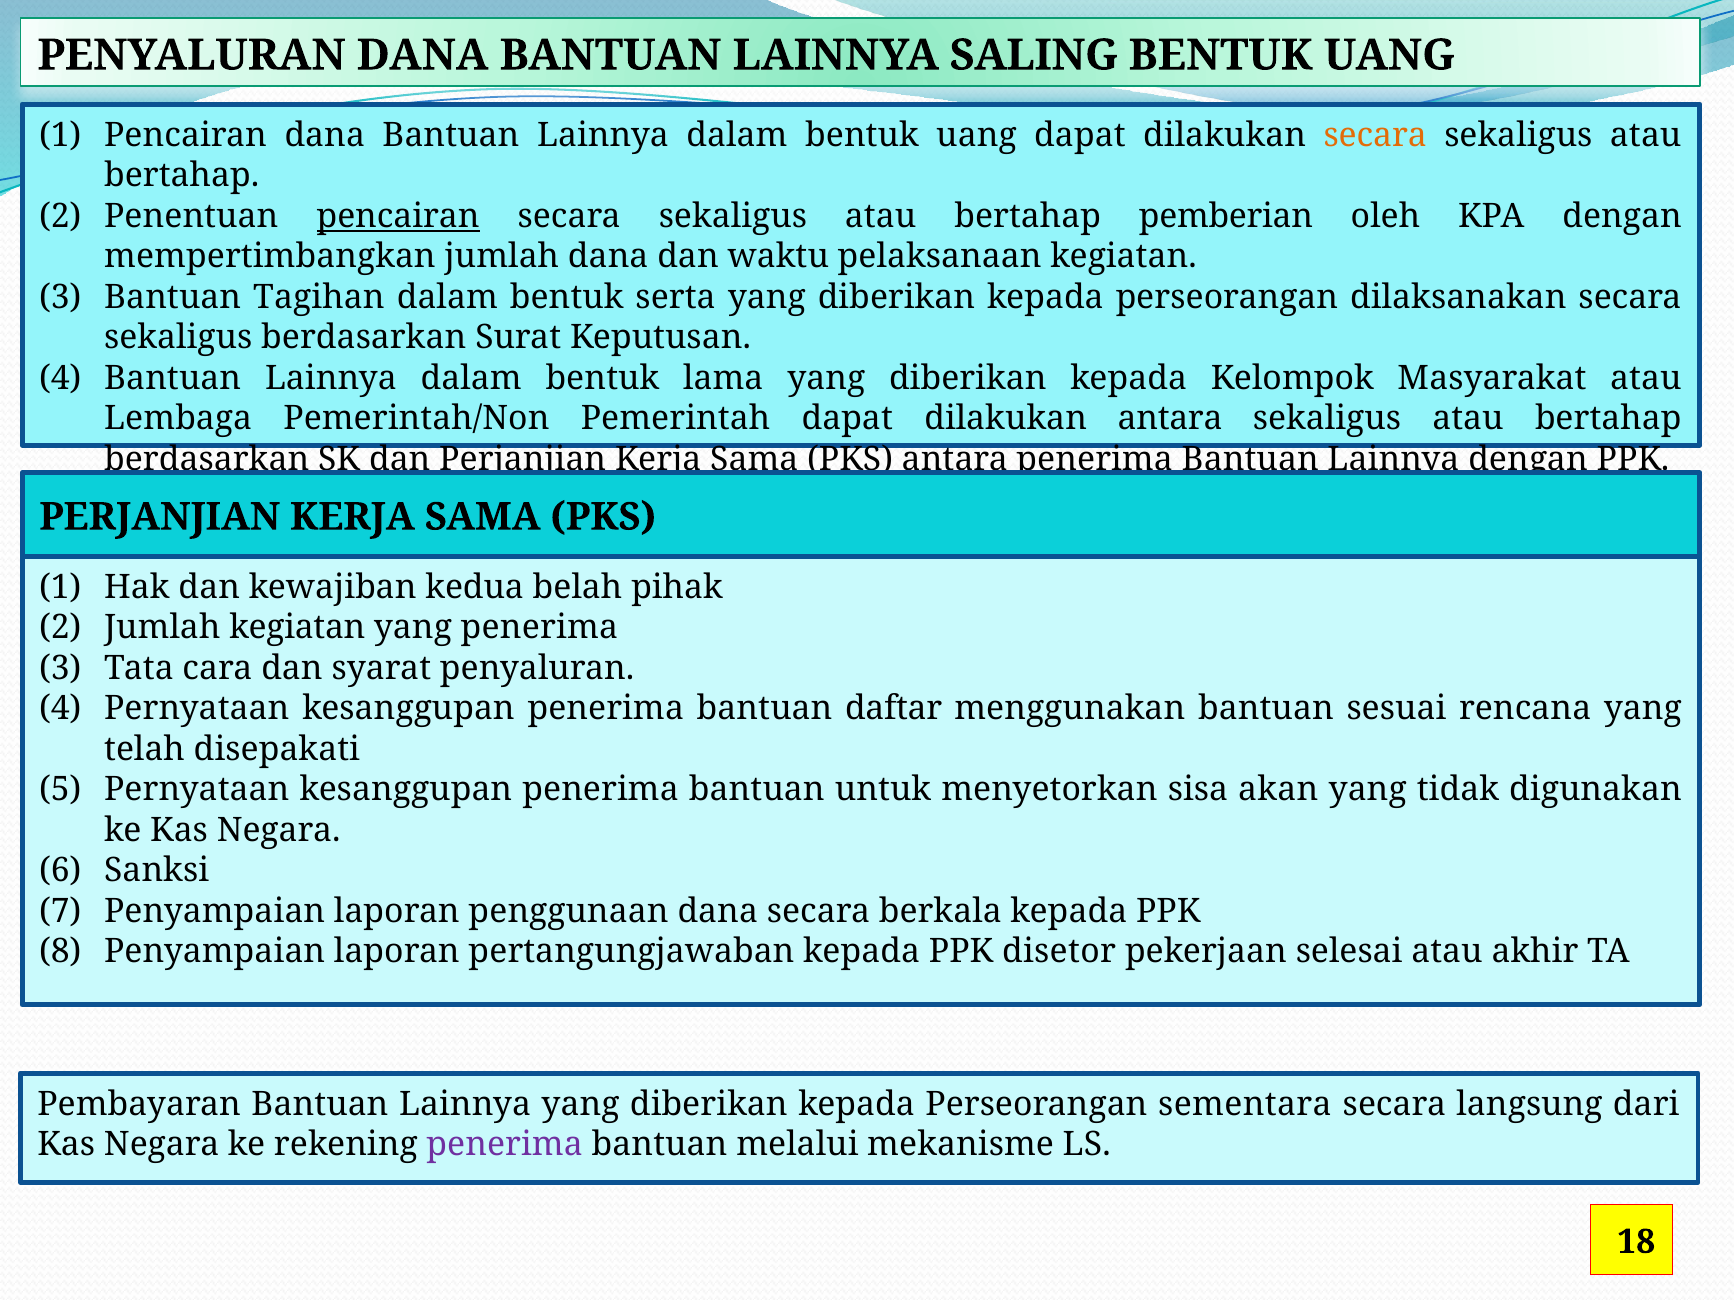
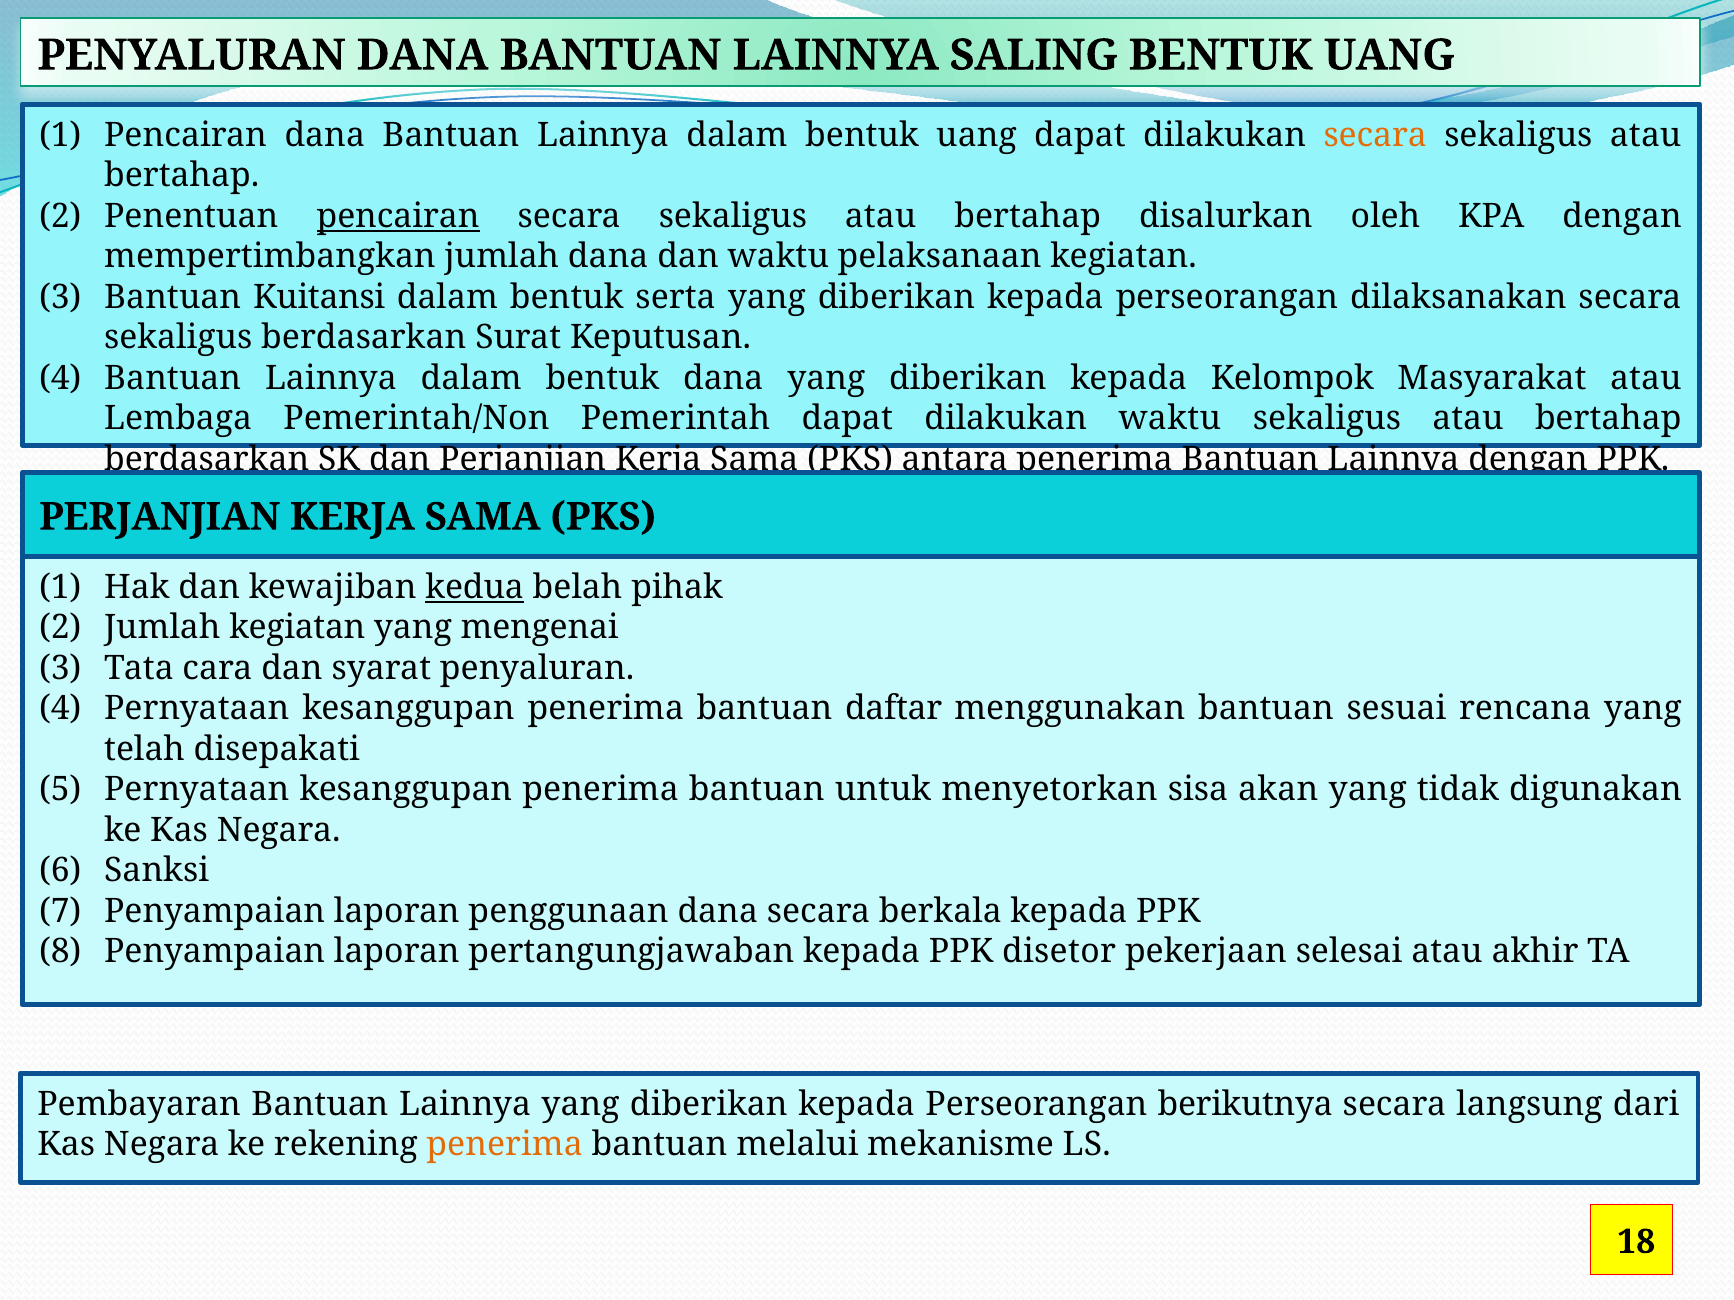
pemberian: pemberian -> disalurkan
Tagihan: Tagihan -> Kuitansi
bentuk lama: lama -> dana
dilakukan antara: antara -> waktu
kedua underline: none -> present
yang penerima: penerima -> mengenai
sementara: sementara -> berikutnya
penerima at (505, 1145) colour: purple -> orange
